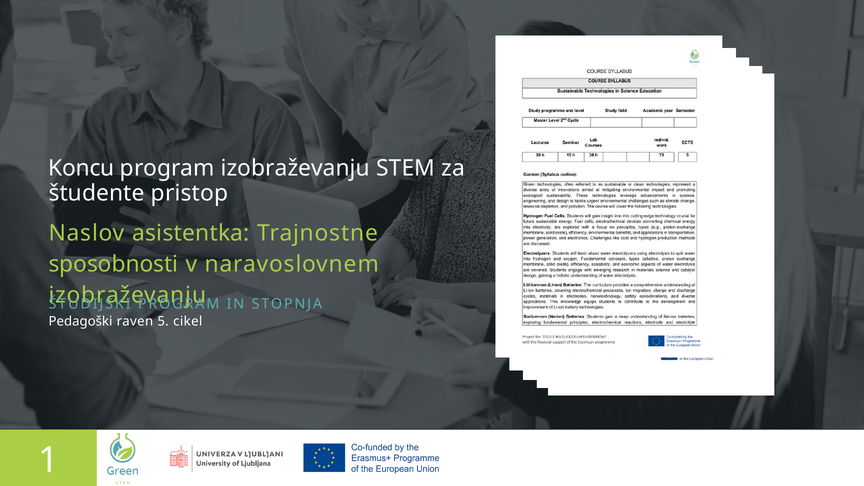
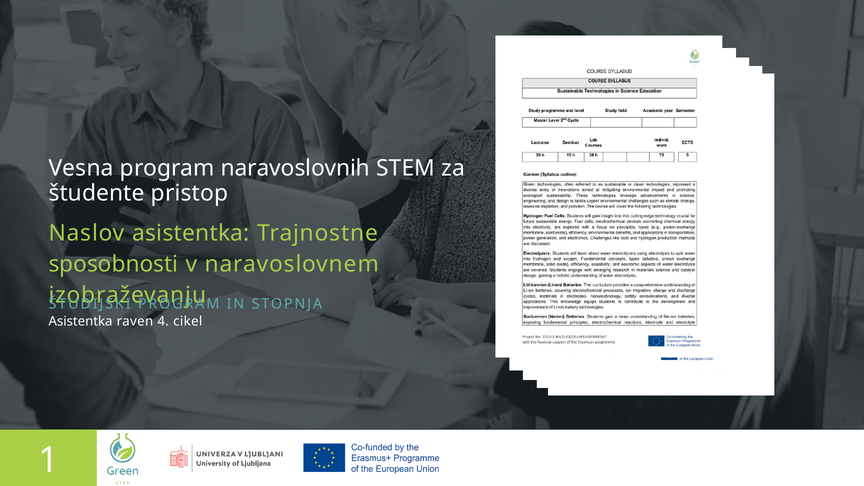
Koncu: Koncu -> Vesna
program izobraževanju: izobraževanju -> naravoslovnih
Pedagoški at (81, 322): Pedagoški -> Asistentka
5: 5 -> 4
